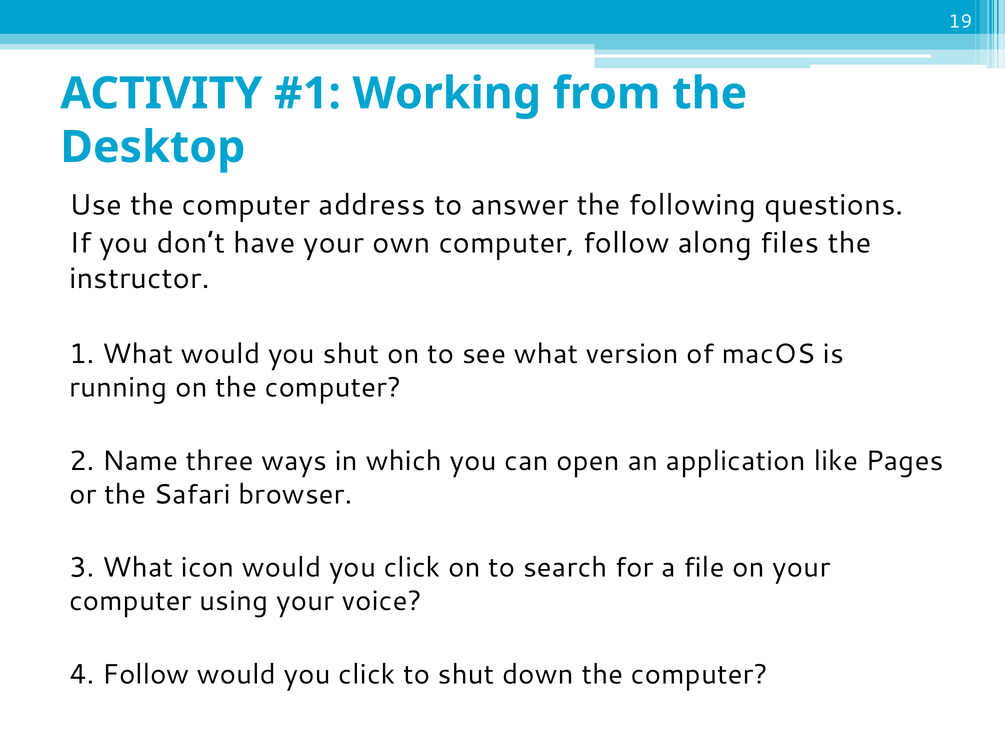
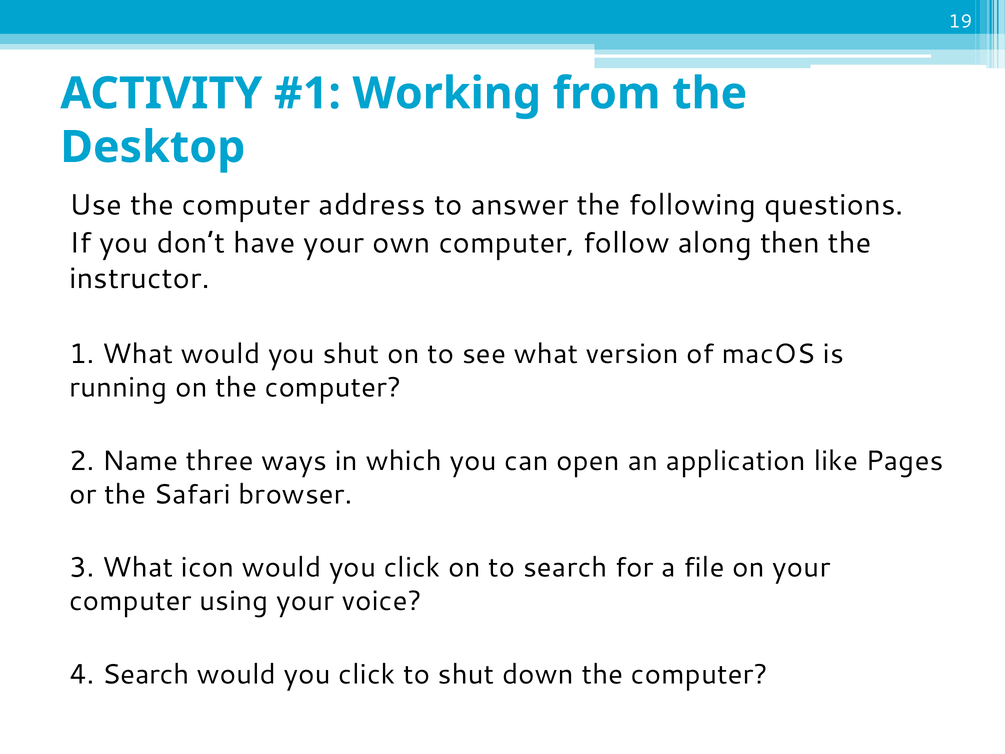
files: files -> then
4 Follow: Follow -> Search
